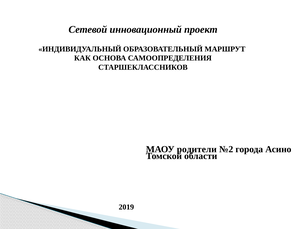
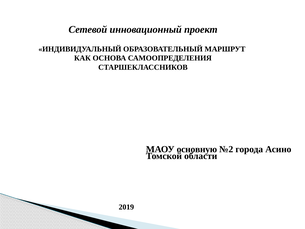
родители: родители -> основную
